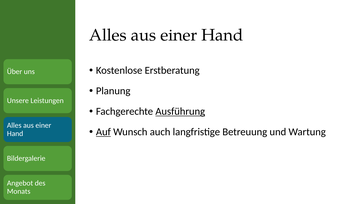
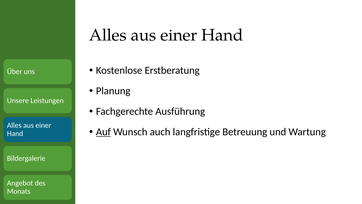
Ausführung underline: present -> none
